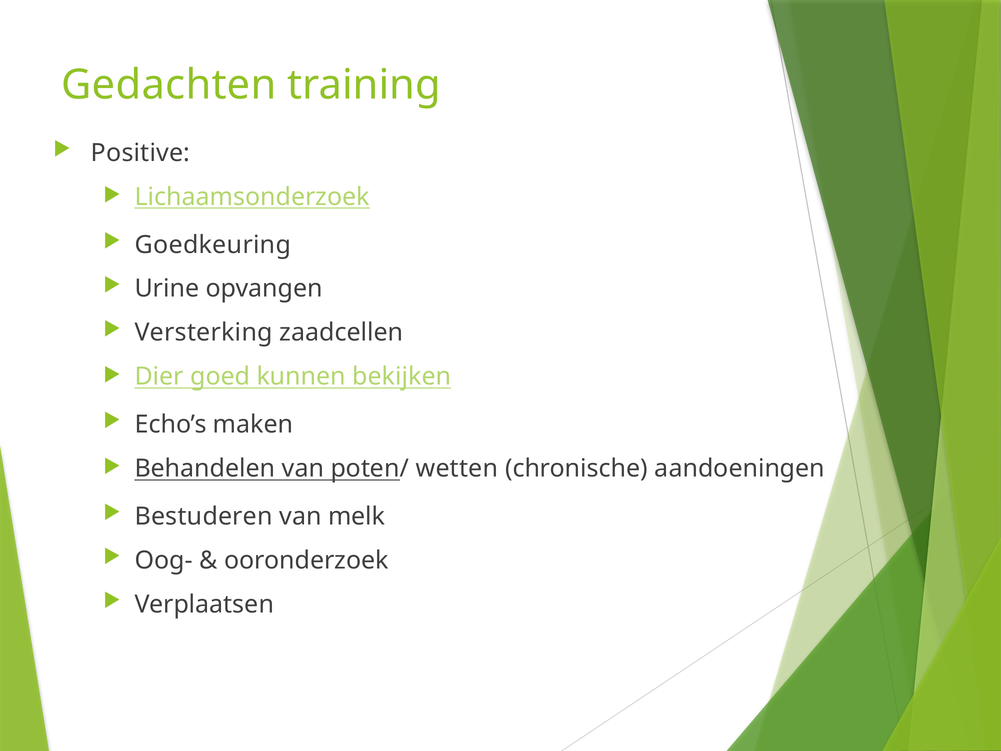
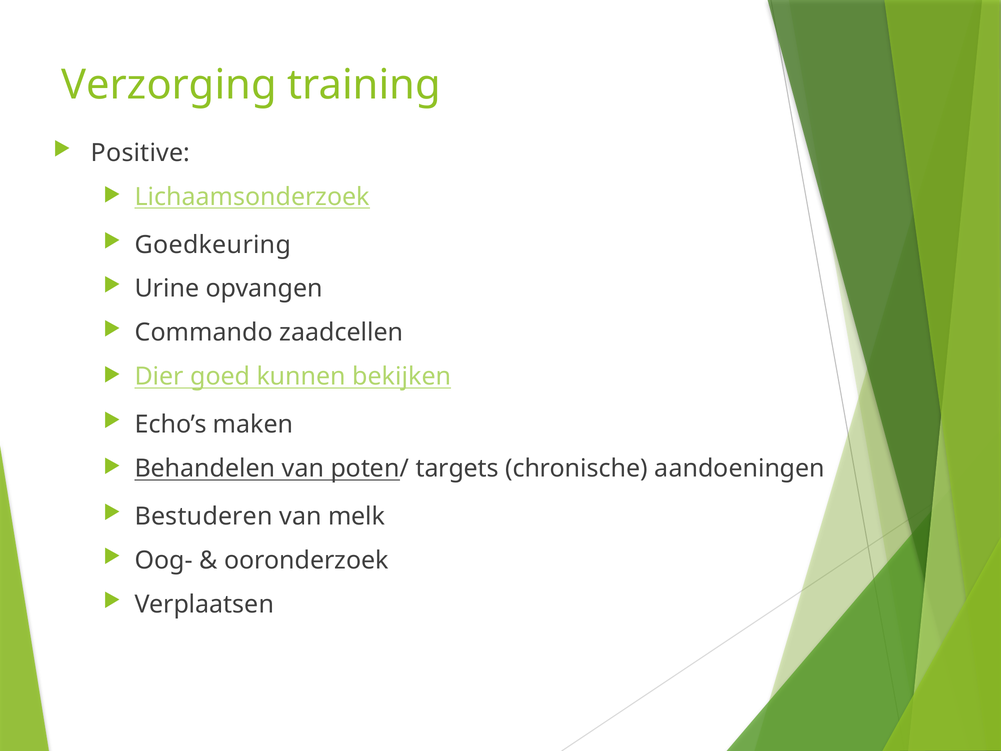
Gedachten: Gedachten -> Verzorging
Versterking: Versterking -> Commando
wetten: wetten -> targets
